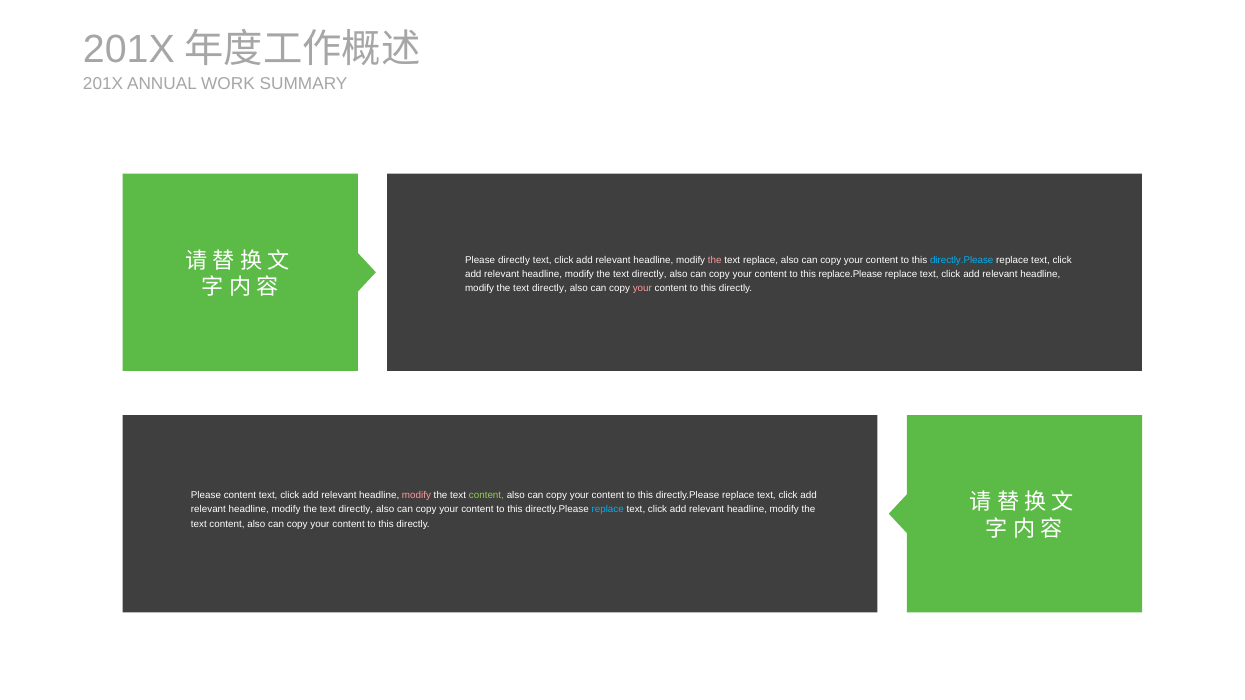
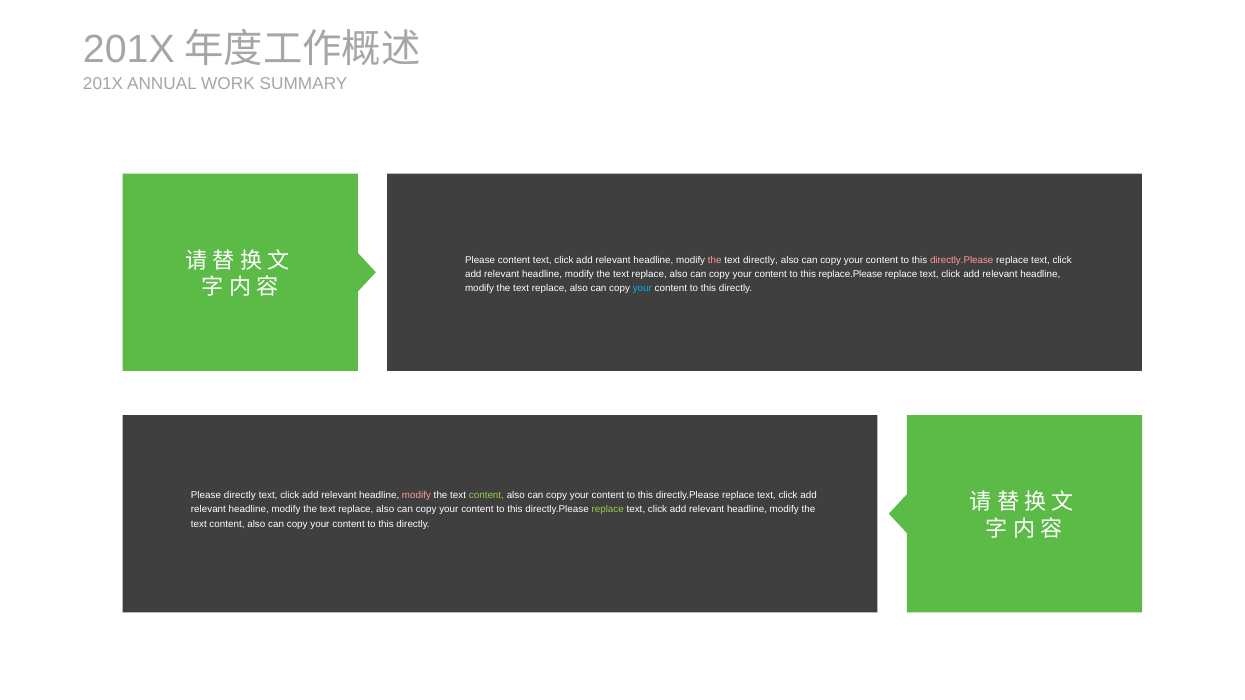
Please directly: directly -> content
text replace: replace -> directly
directly.Please at (962, 261) colour: light blue -> pink
directly at (649, 275): directly -> replace
directly at (549, 289): directly -> replace
your at (642, 289) colour: pink -> light blue
Please content: content -> directly
directly at (356, 510): directly -> replace
replace at (608, 510) colour: light blue -> light green
